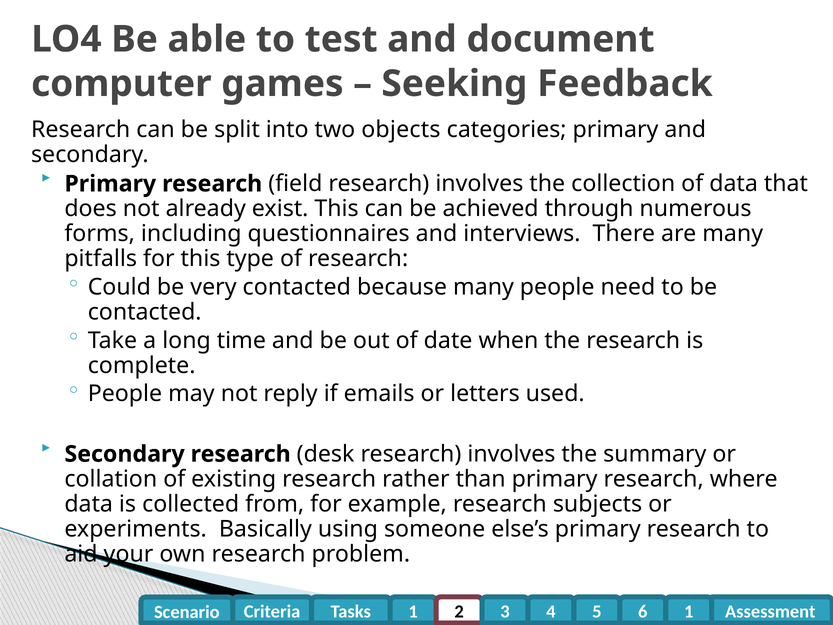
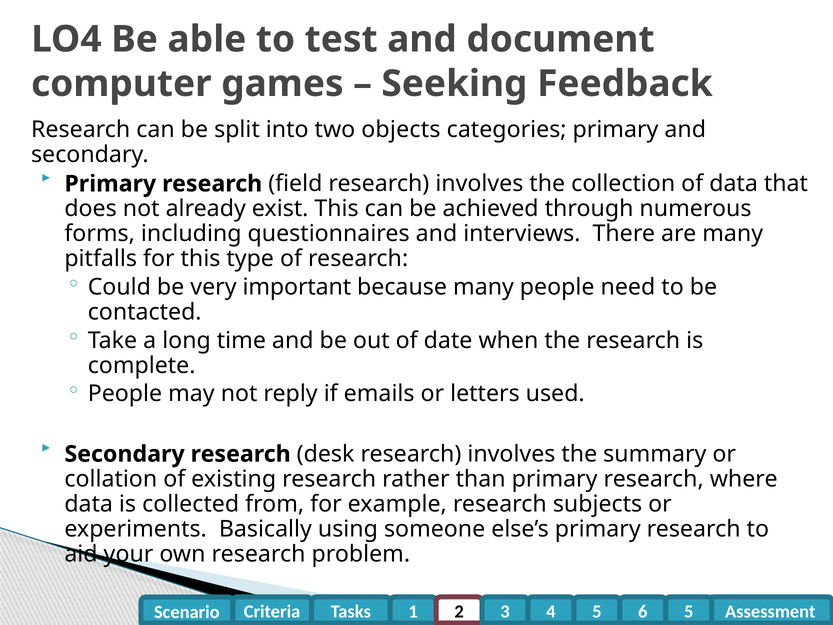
very contacted: contacted -> important
6 1: 1 -> 5
